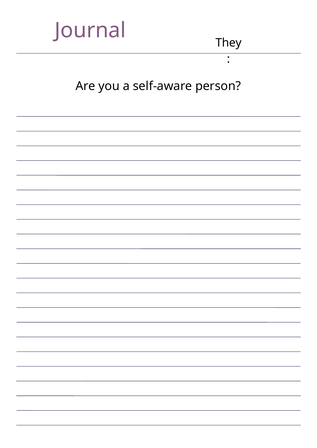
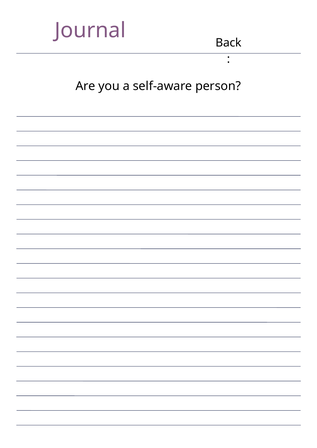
They: They -> Back
